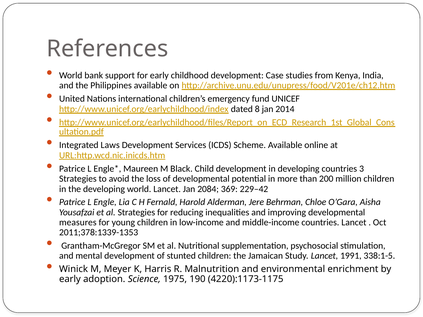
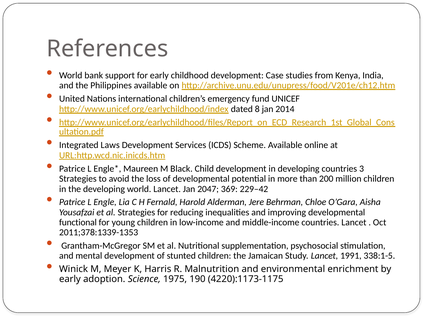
2084: 2084 -> 2047
measures: measures -> functional
